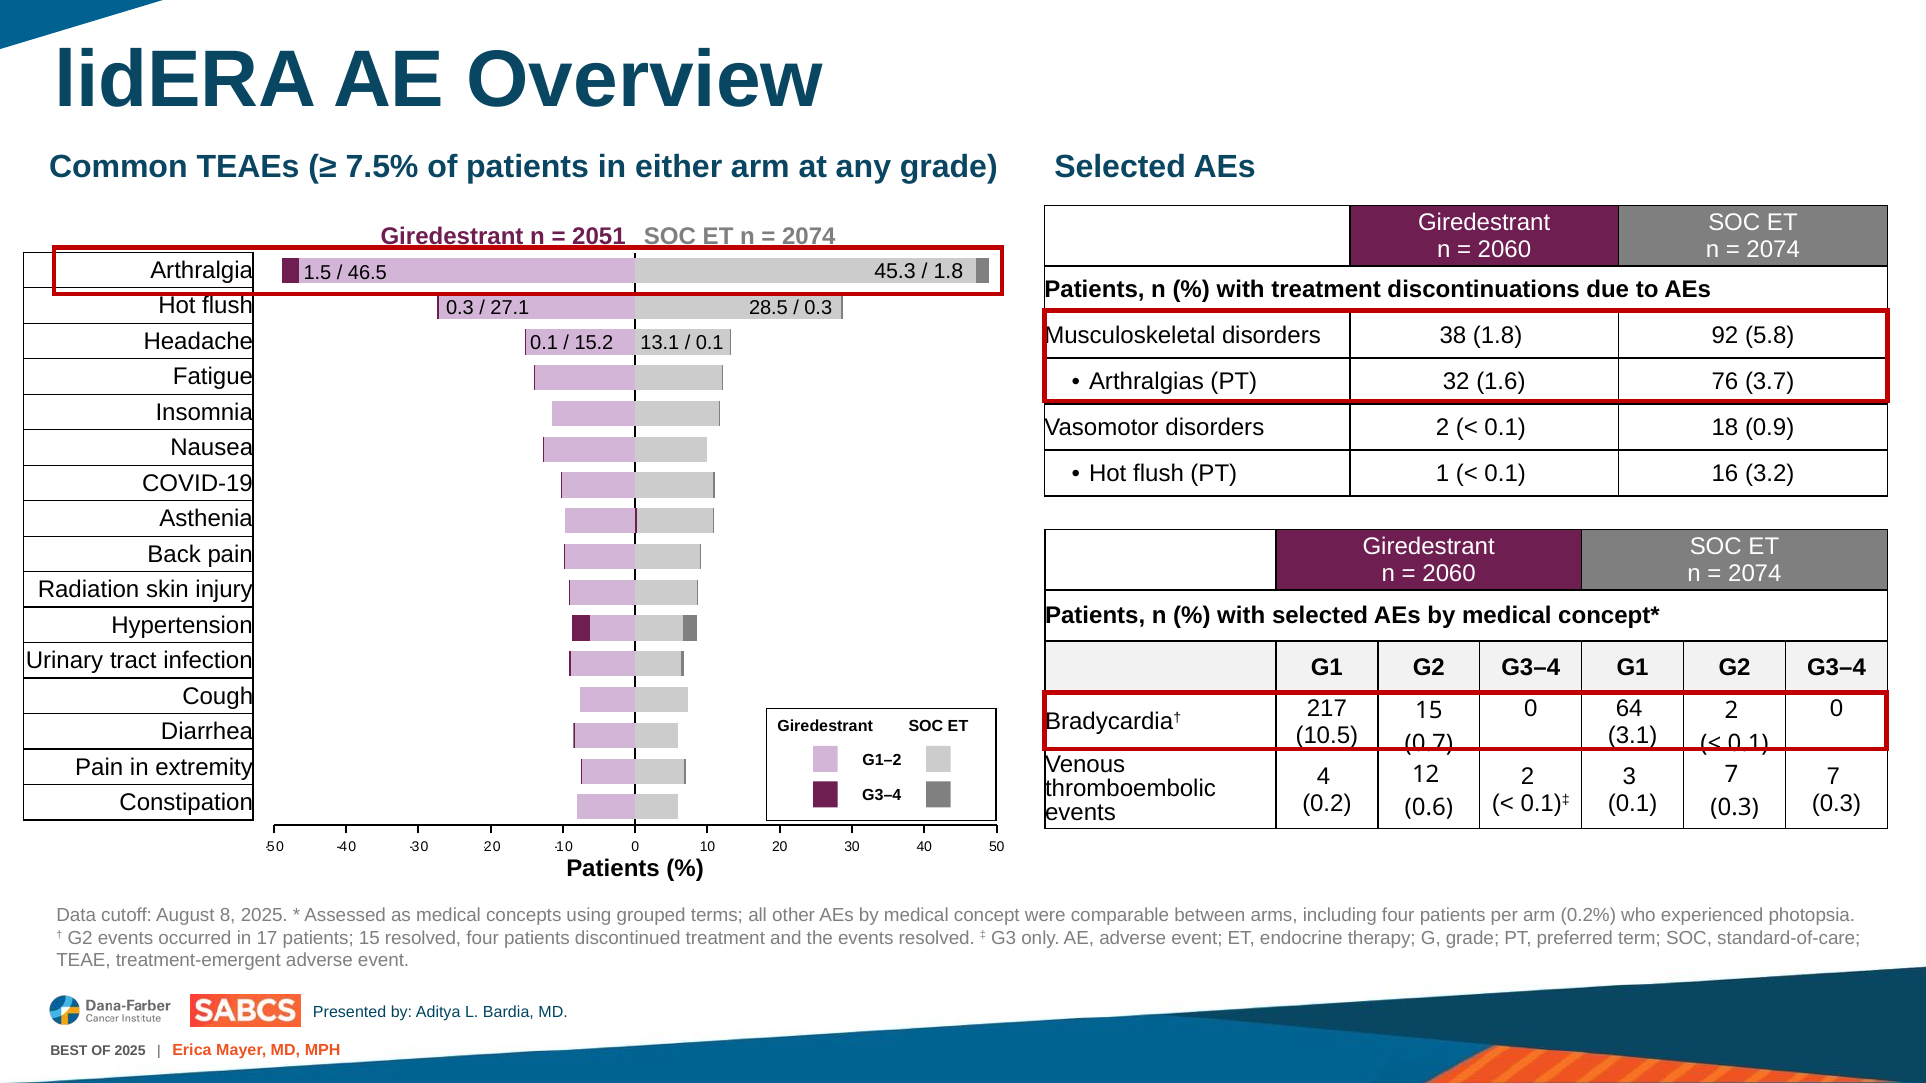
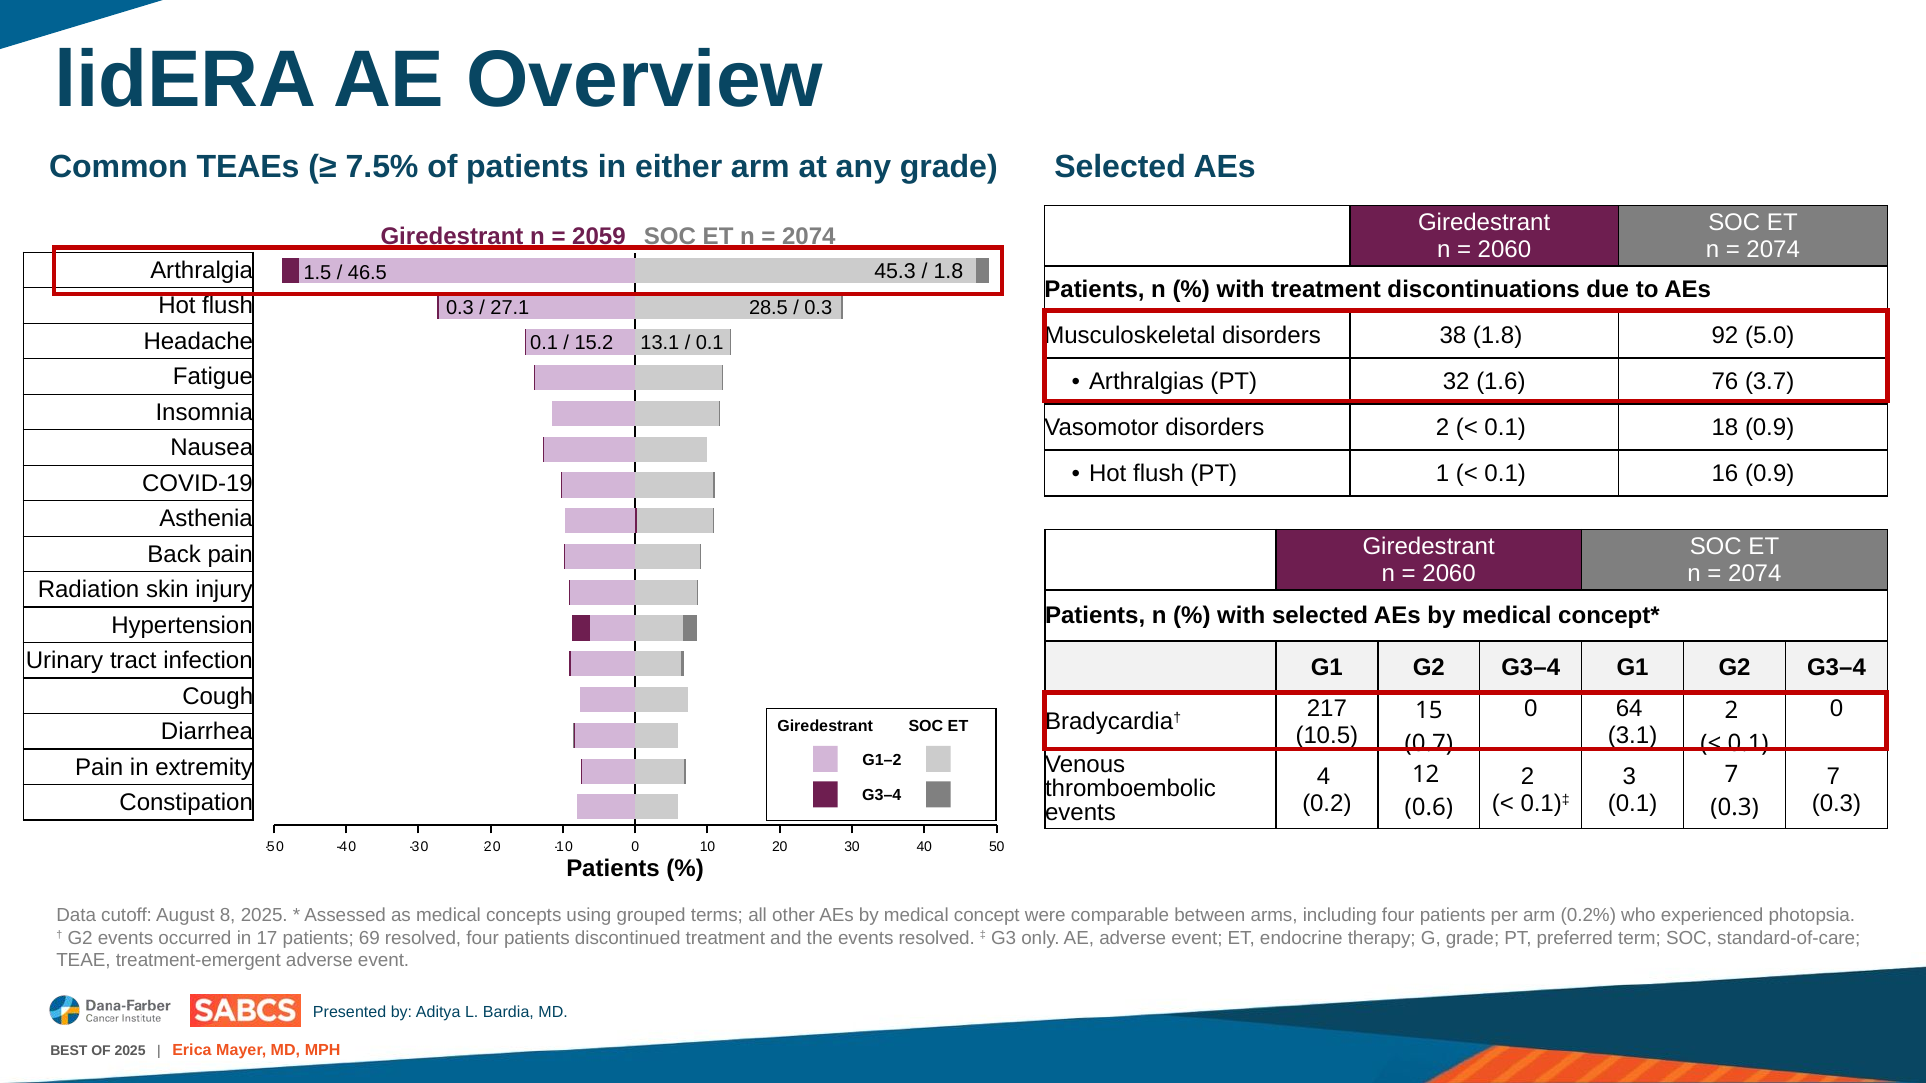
2051: 2051 -> 2059
5.8: 5.8 -> 5.0
16 3.2: 3.2 -> 0.9
patients 15: 15 -> 69
